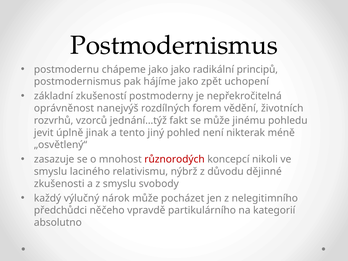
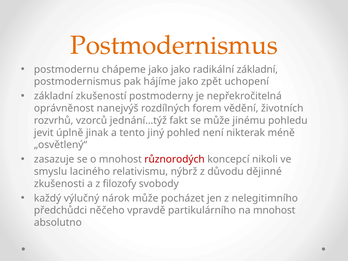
Postmodernismus at (174, 45) colour: black -> orange
radikální principů: principů -> základní
z smyslu: smyslu -> filozofy
na kategorií: kategorií -> mnohost
